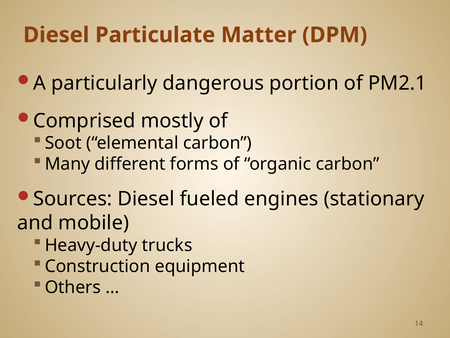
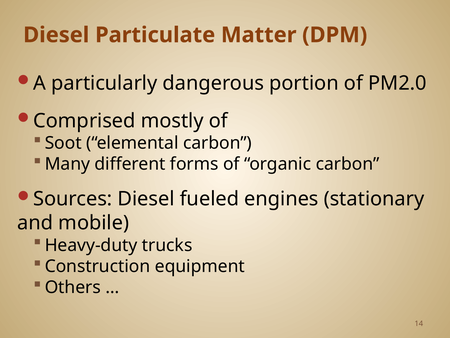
PM2.1: PM2.1 -> PM2.0
